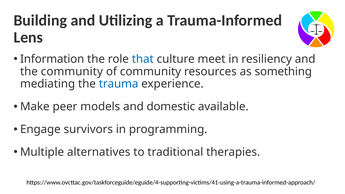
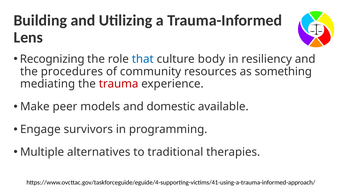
Information: Information -> Recognizing
meet: meet -> body
the community: community -> procedures
trauma colour: blue -> red
